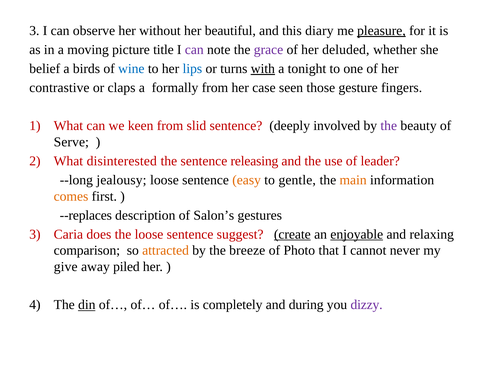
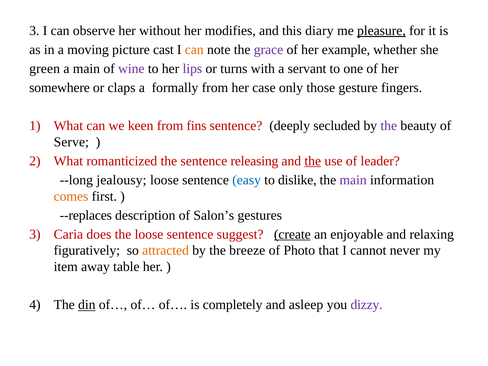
beautiful: beautiful -> modifies
title: title -> cast
can at (194, 50) colour: purple -> orange
deluded: deluded -> example
belief: belief -> green
a birds: birds -> main
wine colour: blue -> purple
lips colour: blue -> purple
with underline: present -> none
tonight: tonight -> servant
contrastive: contrastive -> somewhere
seen: seen -> only
slid: slid -> fins
involved: involved -> secluded
disinterested: disinterested -> romanticized
the at (313, 161) underline: none -> present
easy colour: orange -> blue
gentle: gentle -> dislike
main at (353, 180) colour: orange -> purple
enjoyable underline: present -> none
comparison: comparison -> figuratively
give: give -> item
piled: piled -> table
during: during -> asleep
